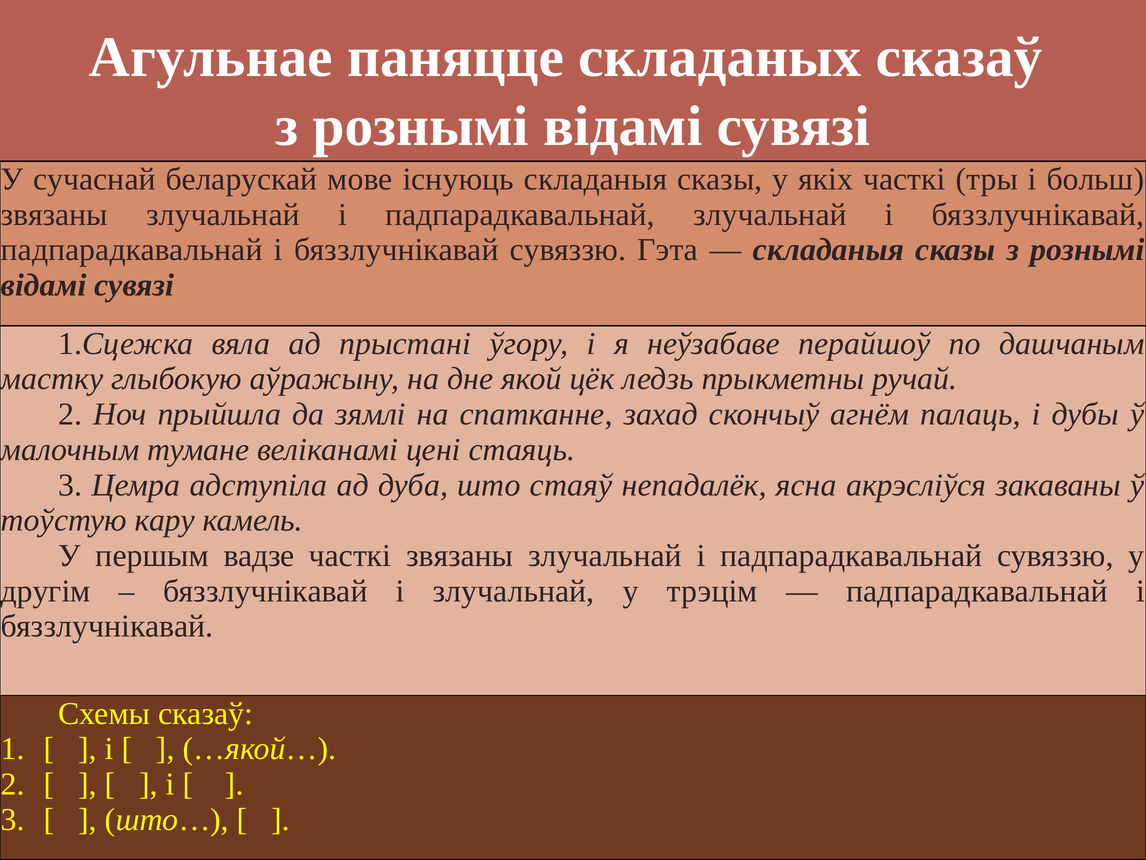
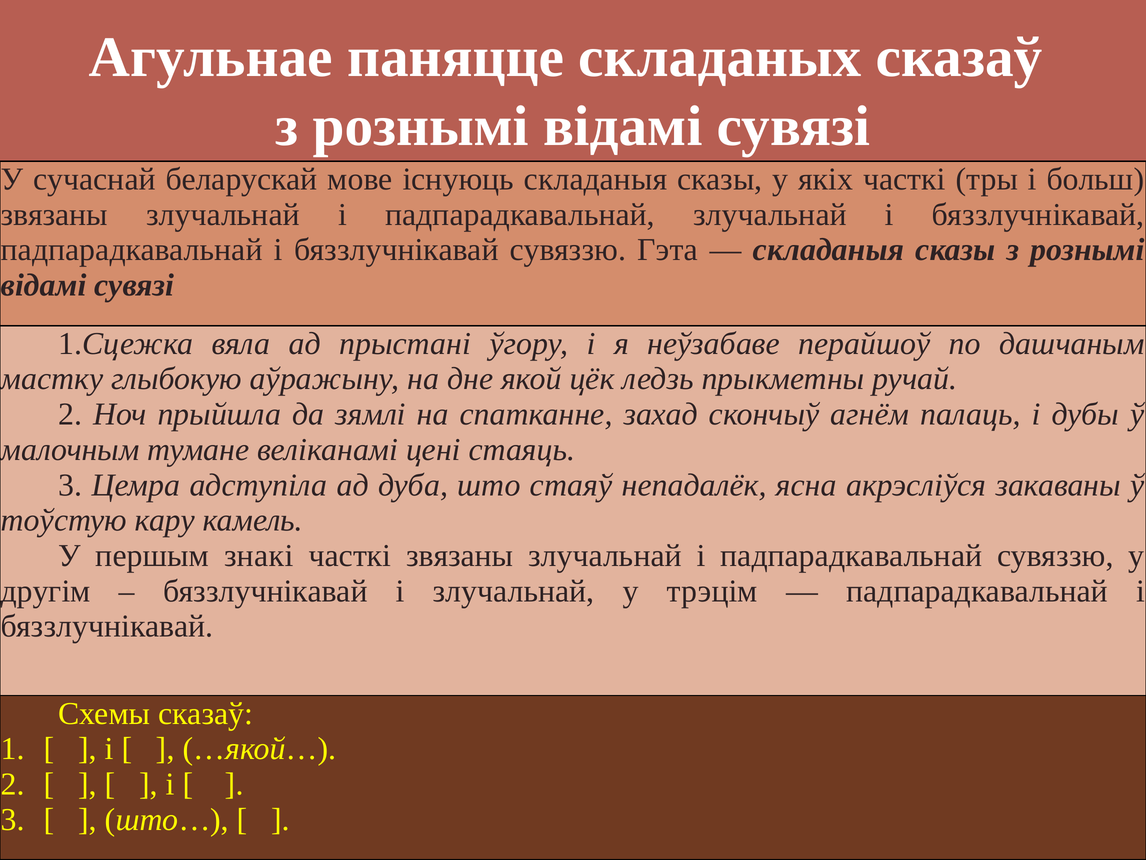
вадзе: вадзе -> знакі
